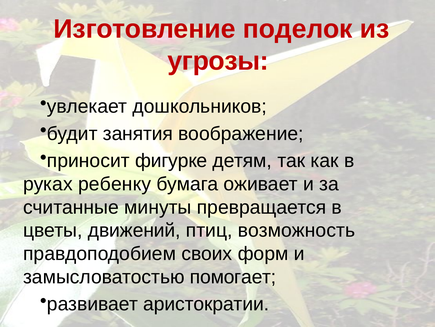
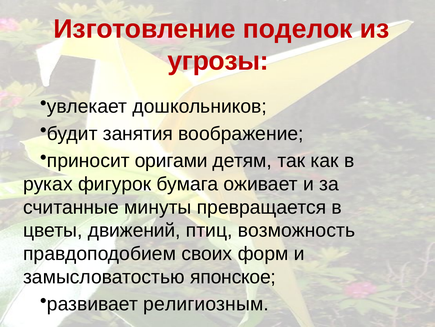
фигурке: фигурке -> оригами
ребенку: ребенку -> фигурок
помогает: помогает -> японское
аристократии: аристократии -> религиозным
